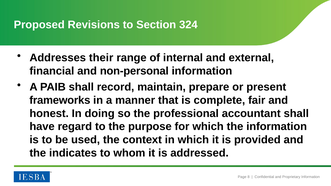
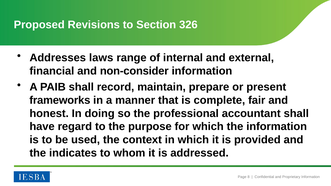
324: 324 -> 326
their: their -> laws
non-personal: non-personal -> non-consider
